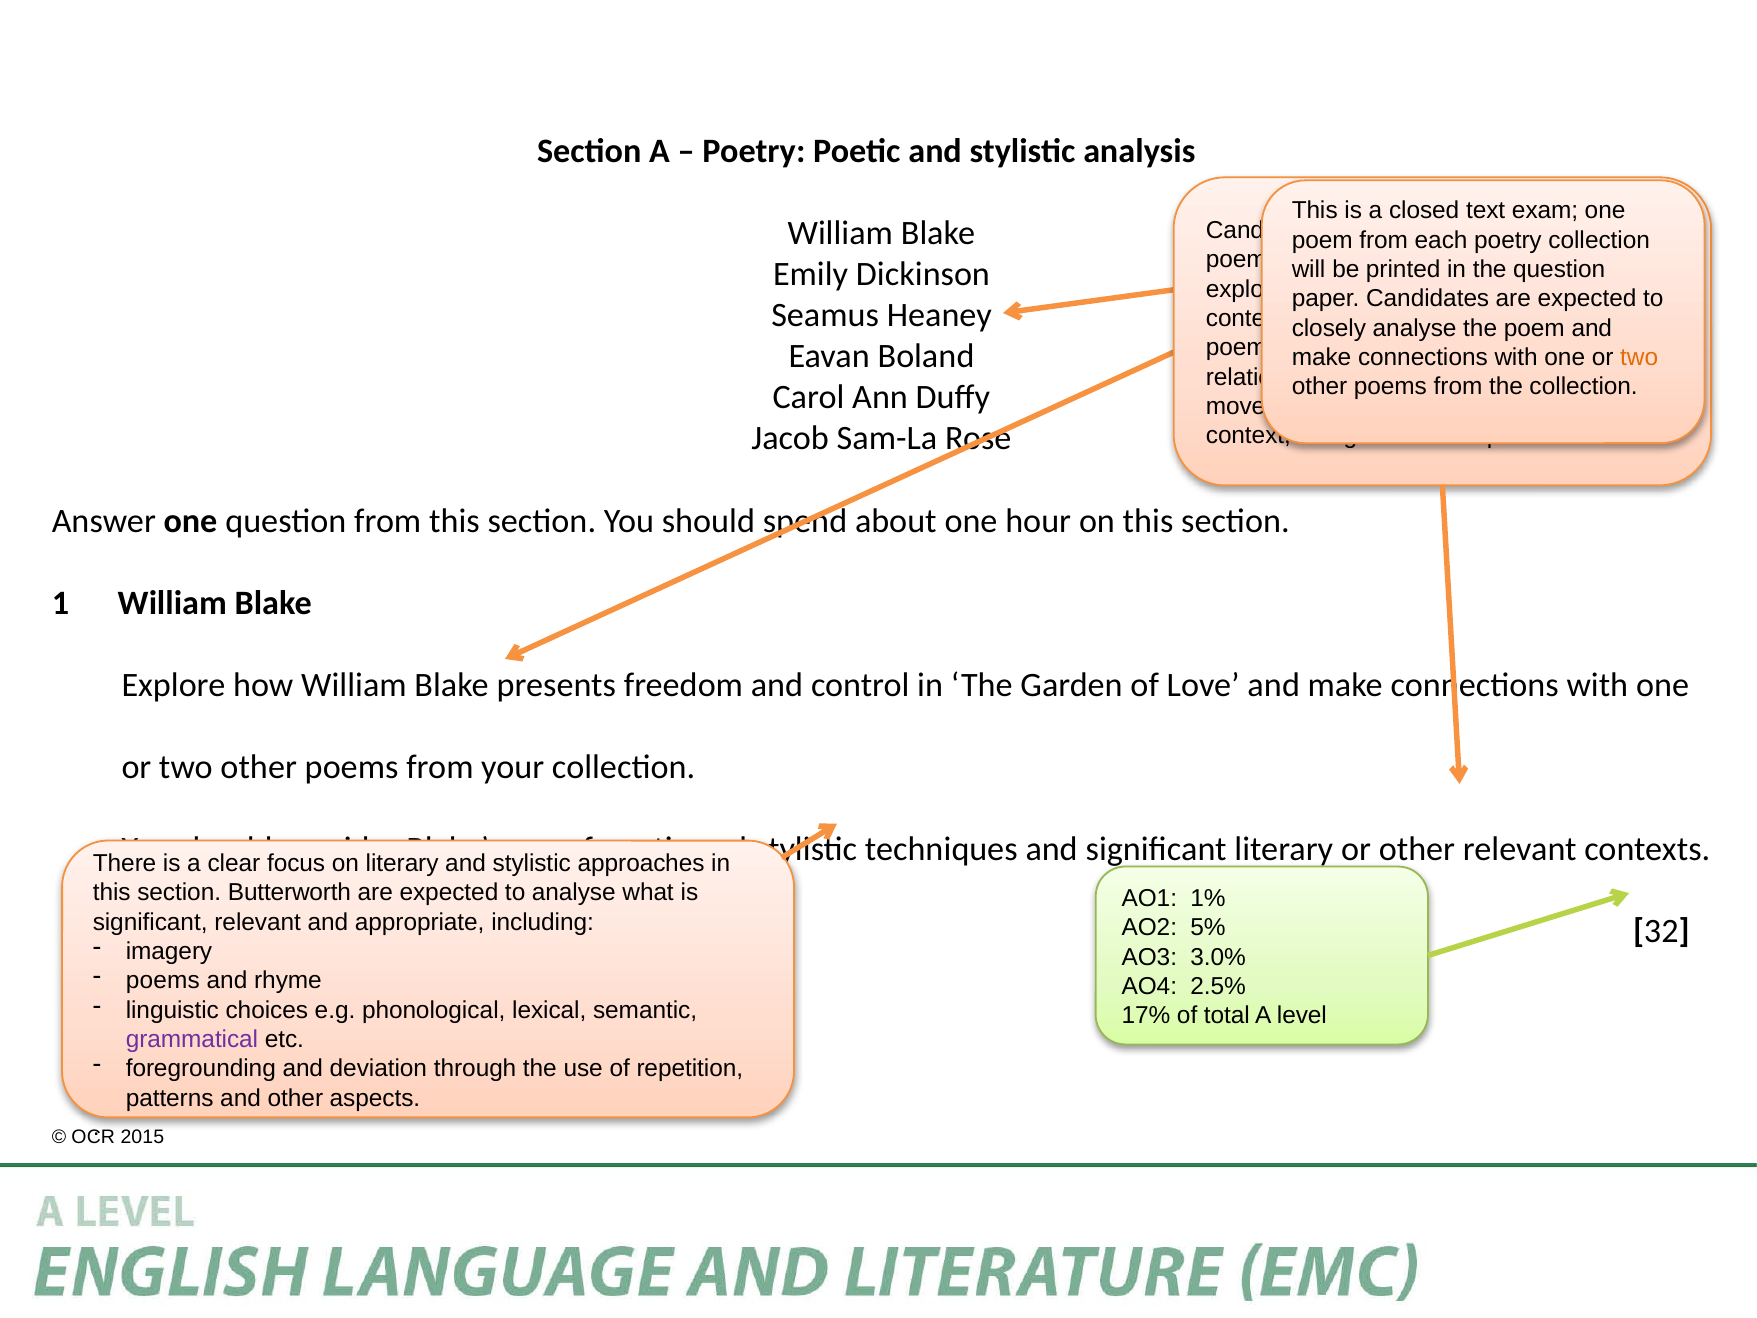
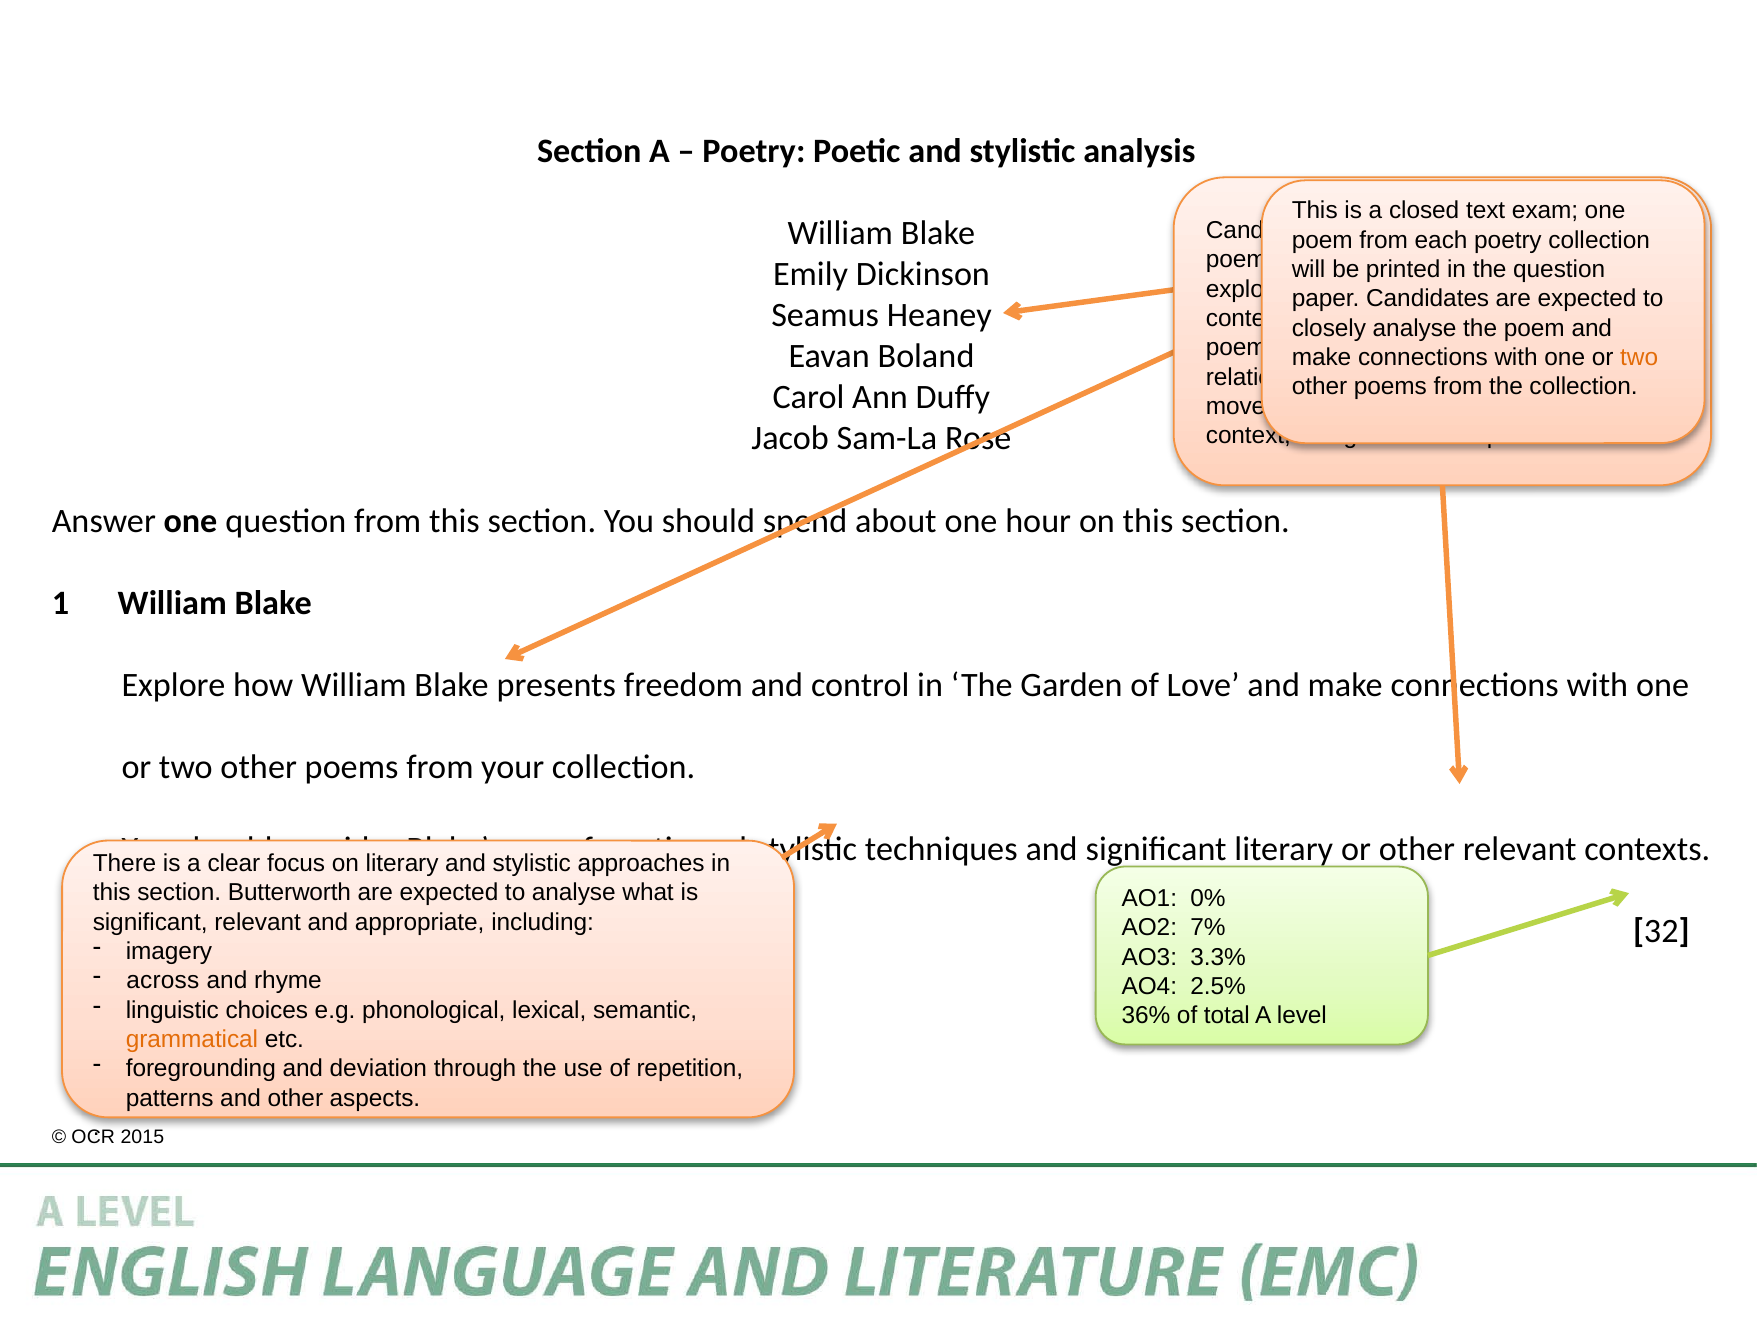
1%: 1% -> 0%
5%: 5% -> 7%
3.0%: 3.0% -> 3.3%
poems at (163, 980): poems -> across
17%: 17% -> 36%
grammatical colour: purple -> orange
